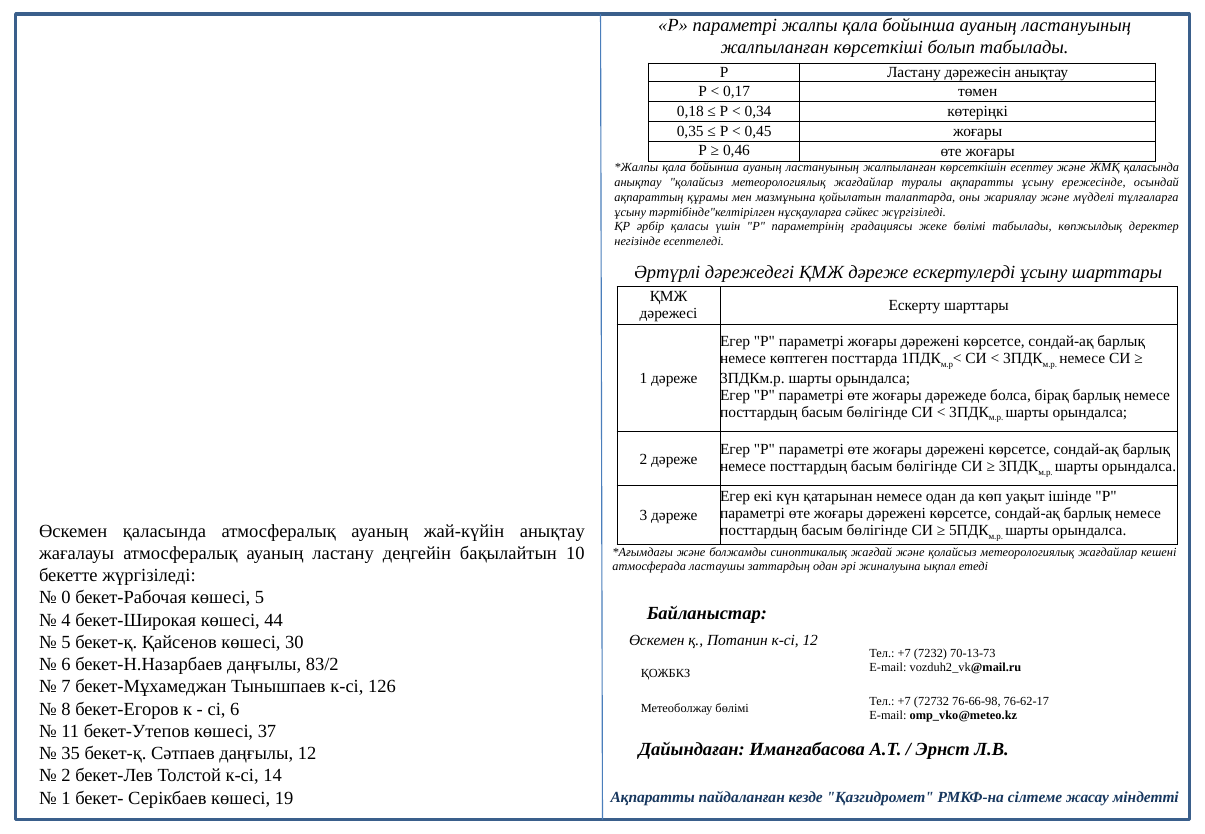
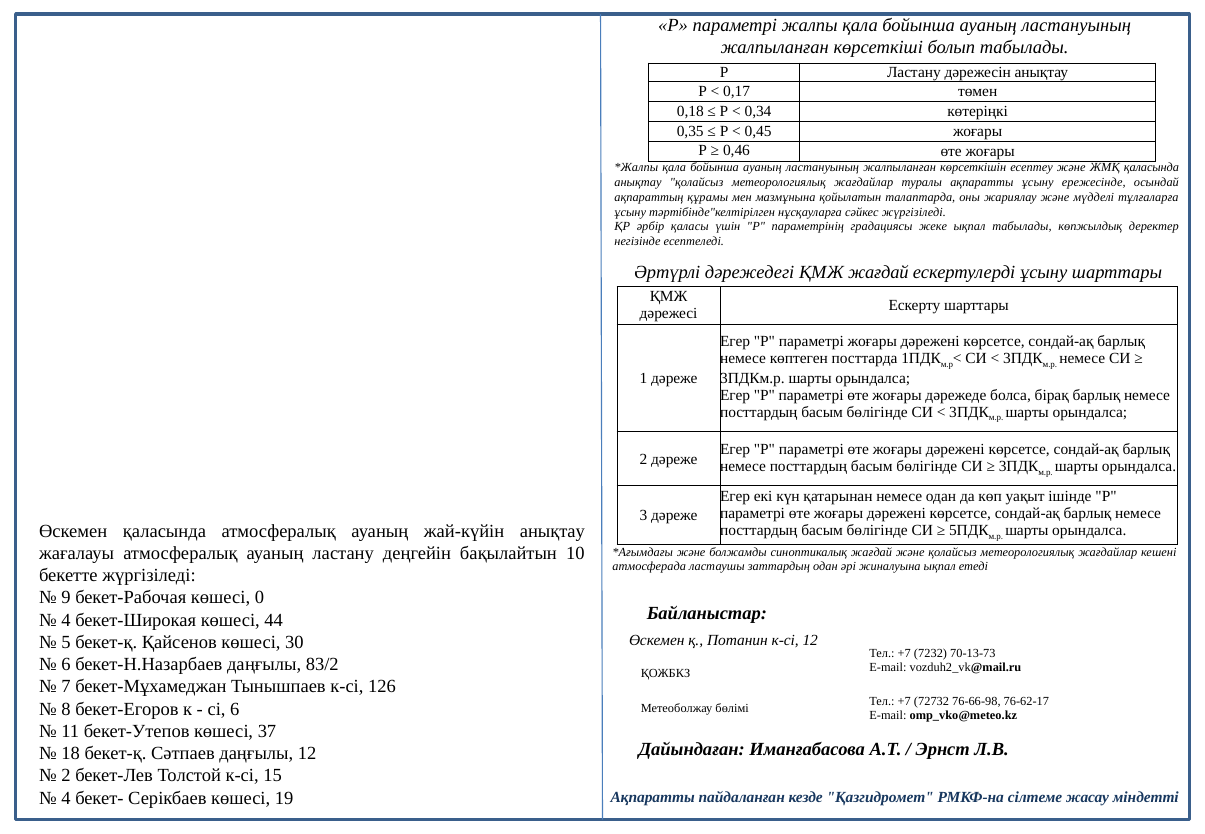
жеке бөлімі: бөлімі -> ықпал
ҚМЖ дәреже: дәреже -> жағдай
0: 0 -> 9
көшесі 5: 5 -> 0
35: 35 -> 18
14: 14 -> 15
1 at (66, 798): 1 -> 4
